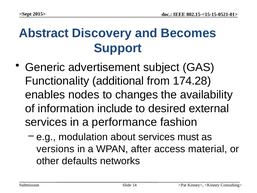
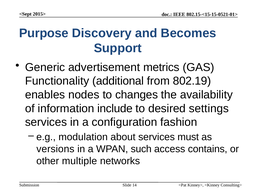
Abstract: Abstract -> Purpose
subject: subject -> metrics
174.28: 174.28 -> 802.19
external: external -> settings
performance: performance -> configuration
after: after -> such
material: material -> contains
defaults: defaults -> multiple
